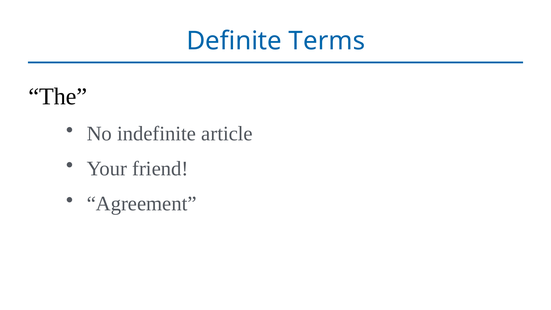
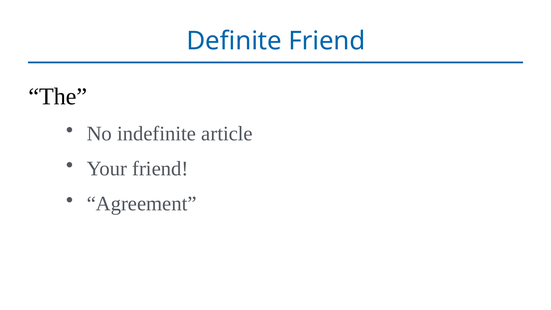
Definite Terms: Terms -> Friend
